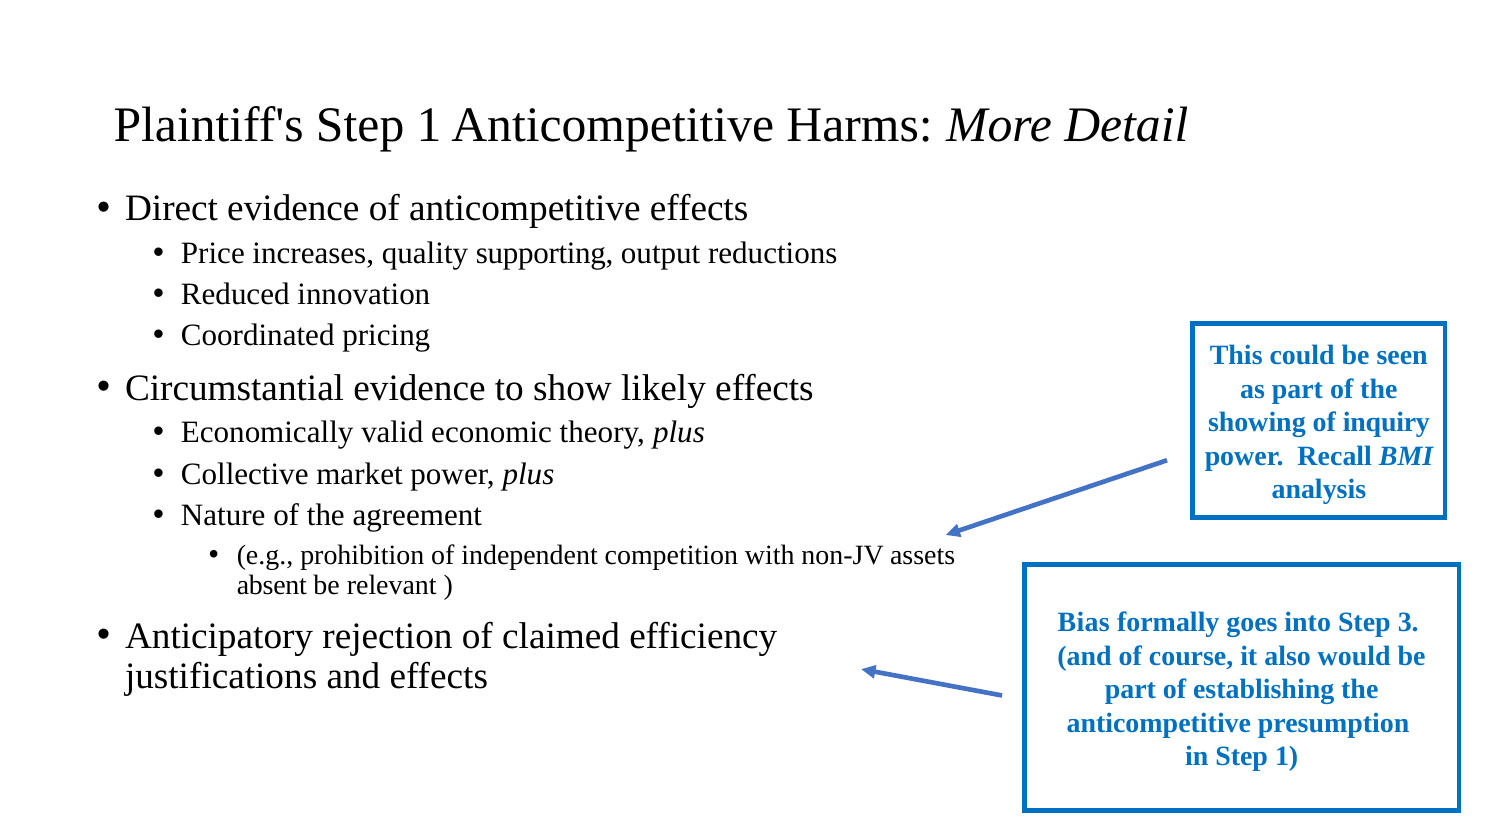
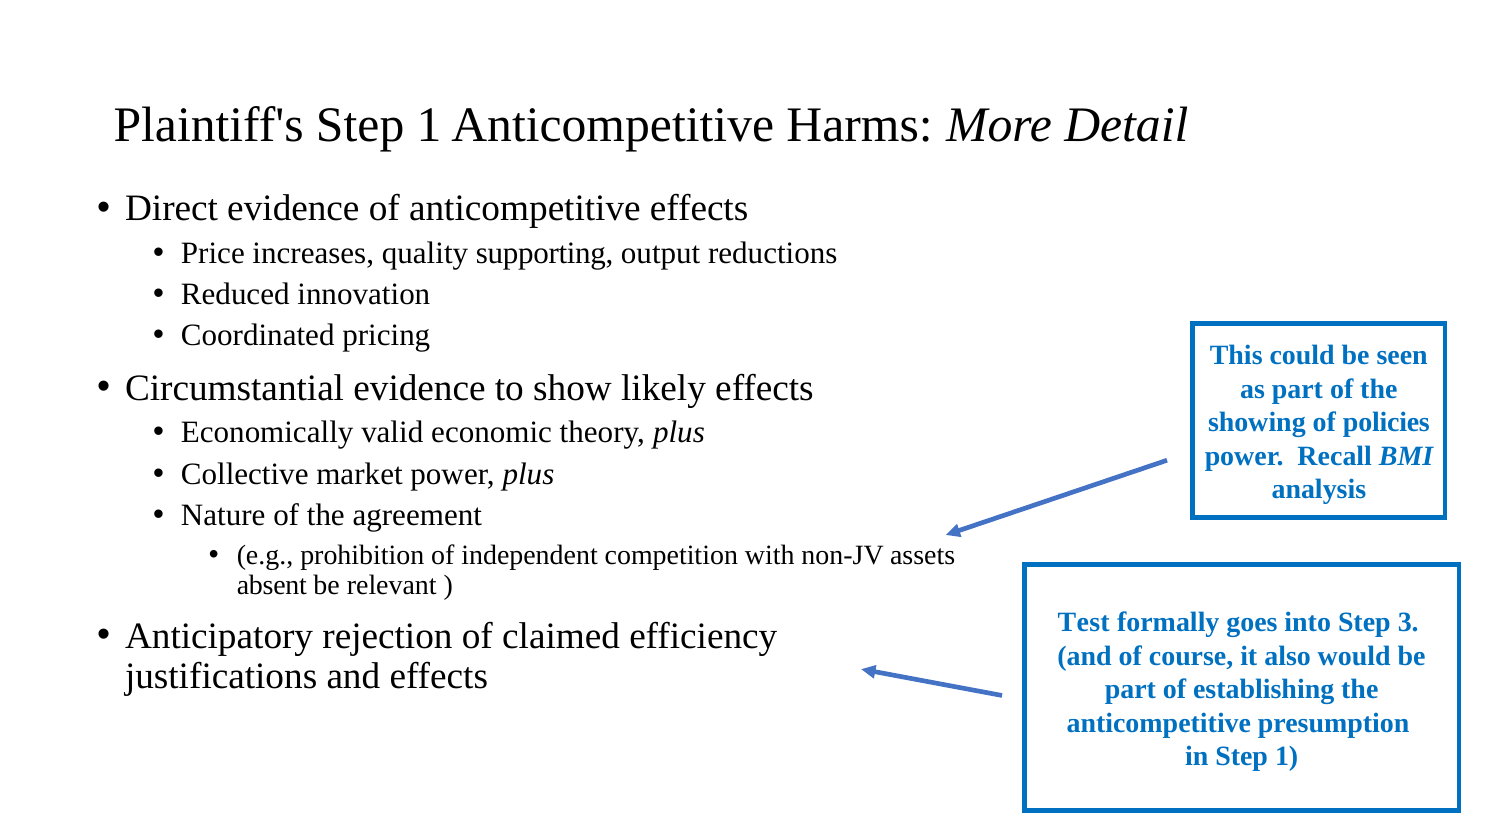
inquiry: inquiry -> policies
Bias: Bias -> Test
